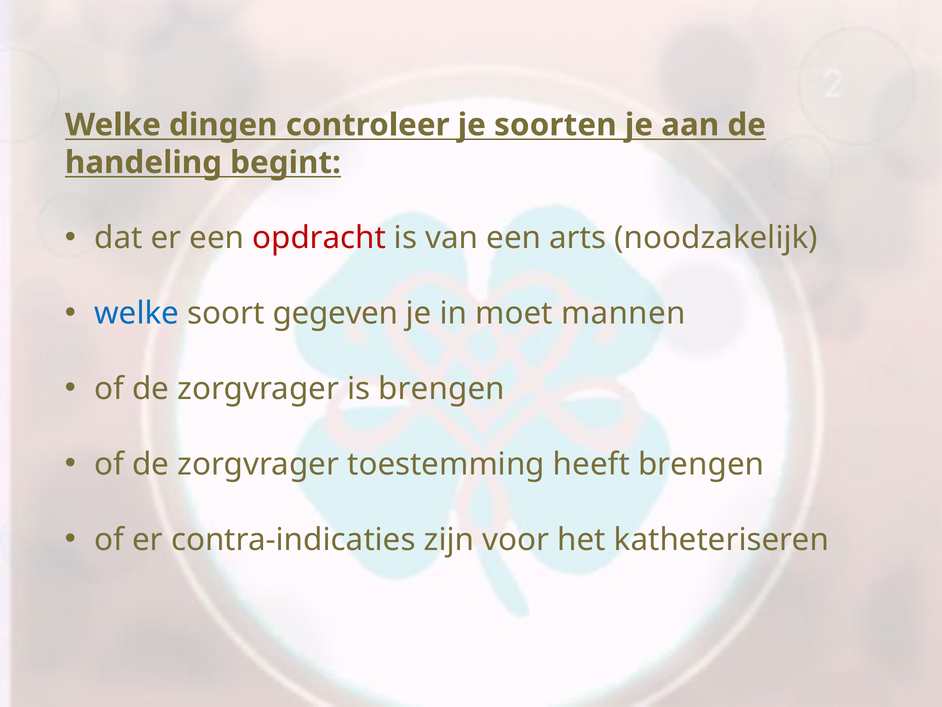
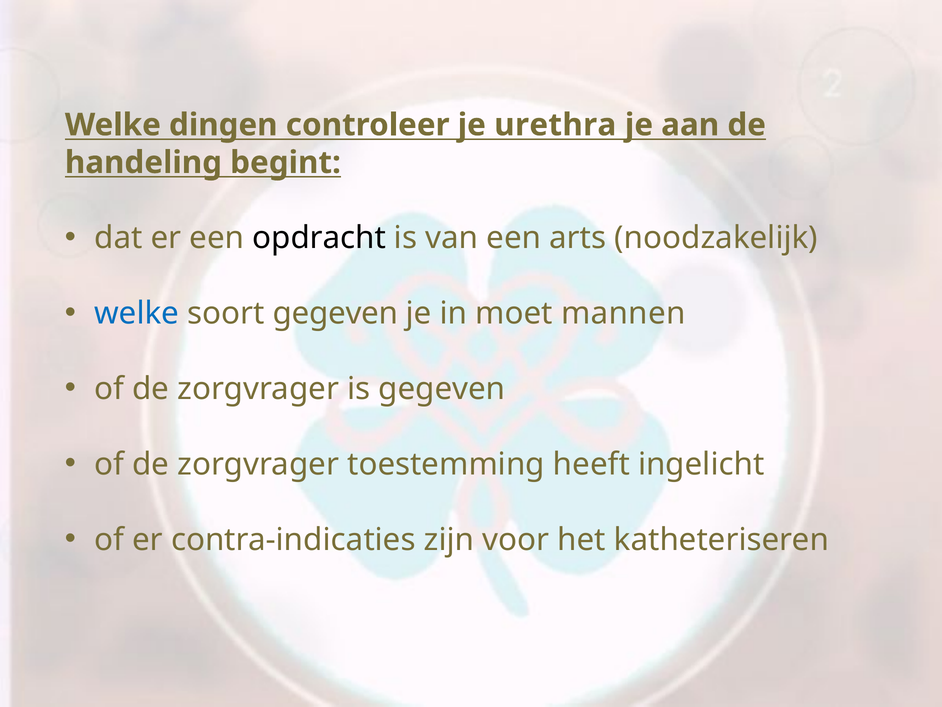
soorten: soorten -> urethra
opdracht colour: red -> black
is brengen: brengen -> gegeven
heeft brengen: brengen -> ingelicht
